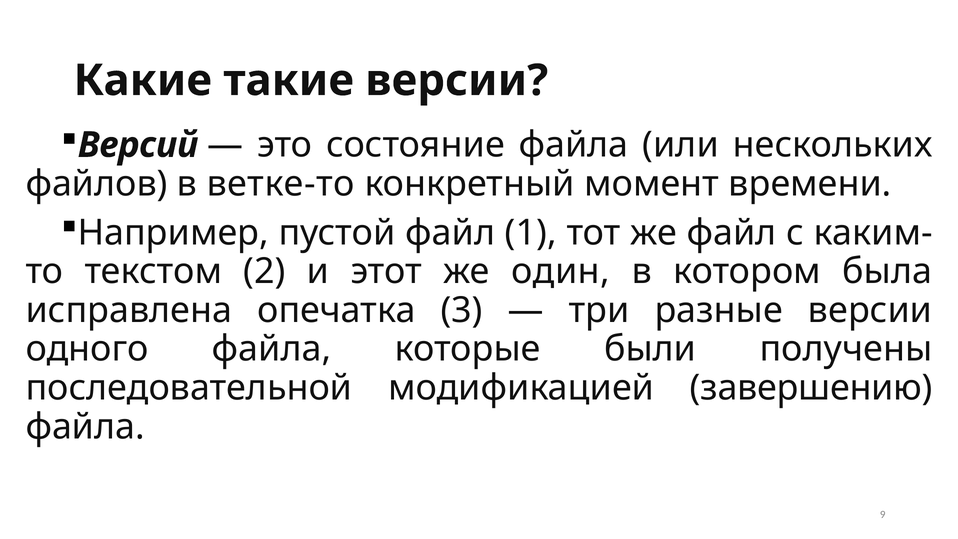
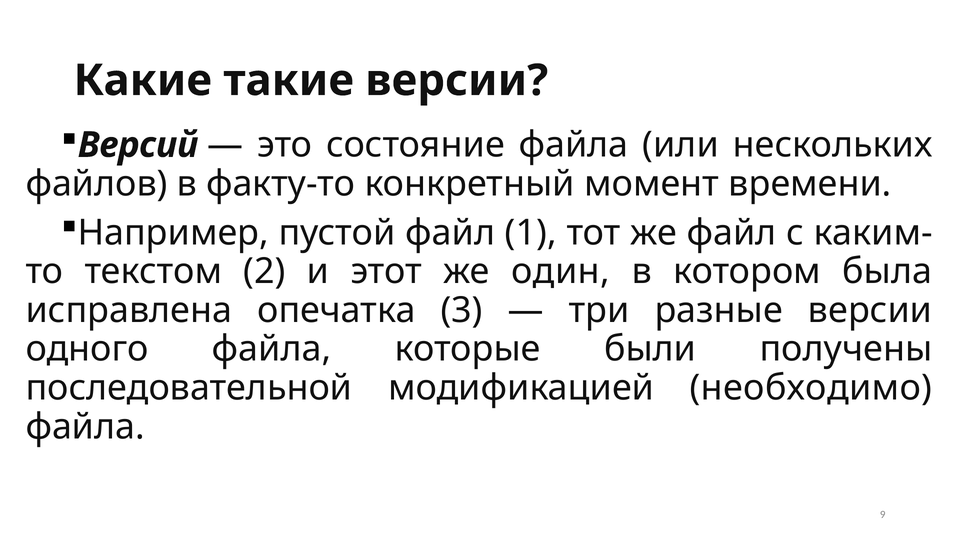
ветке-то: ветке-то -> факту-то
завершению: завершению -> необходимо
